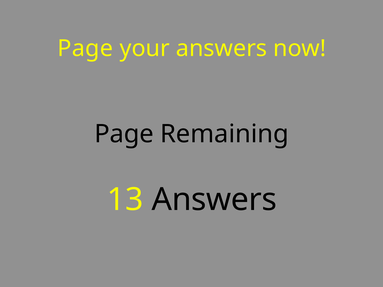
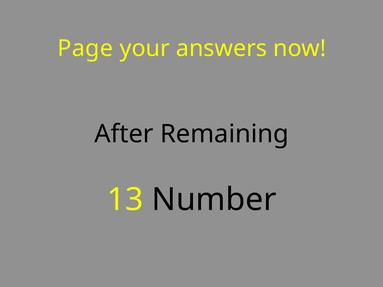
Page at (124, 134): Page -> After
13 Answers: Answers -> Number
